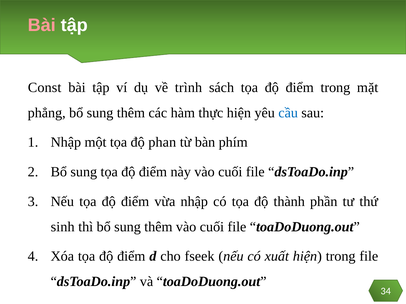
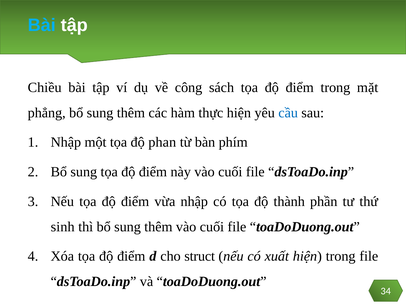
Bài at (42, 25) colour: pink -> light blue
Const: Const -> Chiều
trình: trình -> công
fseek: fseek -> struct
